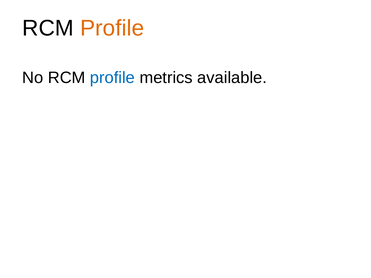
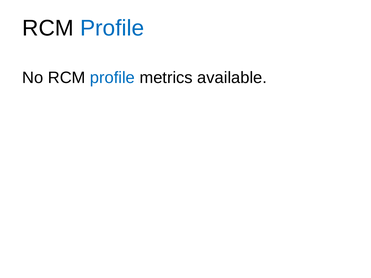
Profile at (112, 28) colour: orange -> blue
